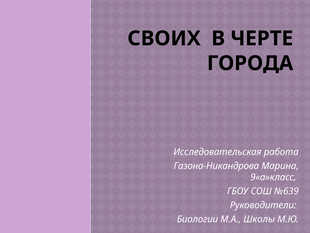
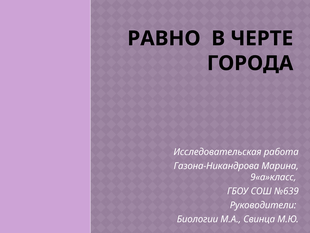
СВОИХ: СВОИХ -> РАВНО
Школы: Школы -> Свинца
